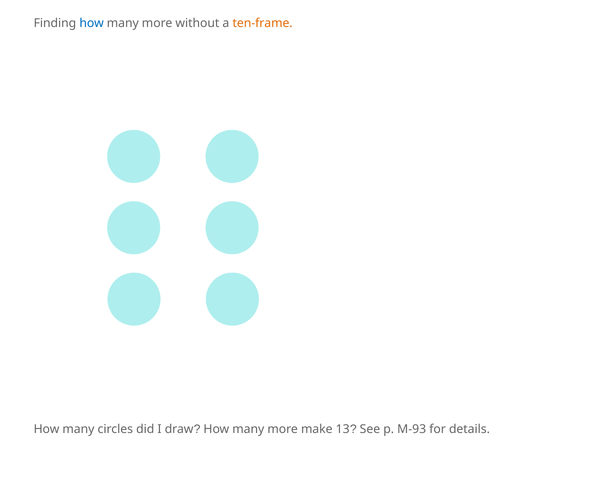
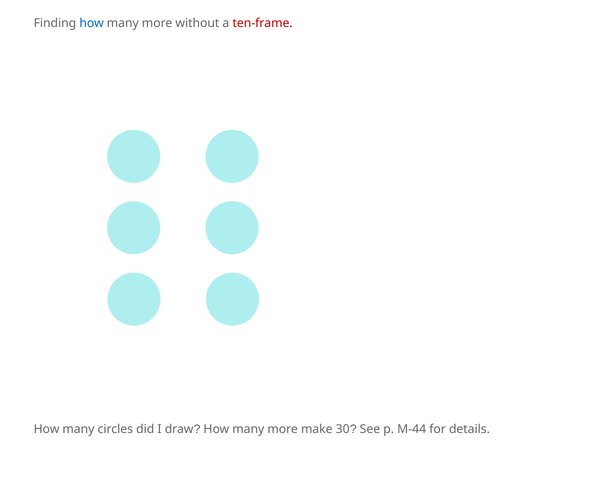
ten-frame colour: orange -> red
13: 13 -> 30
M-93: M-93 -> M-44
